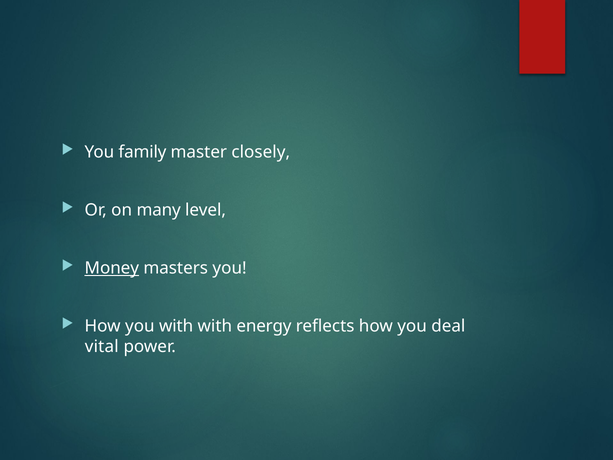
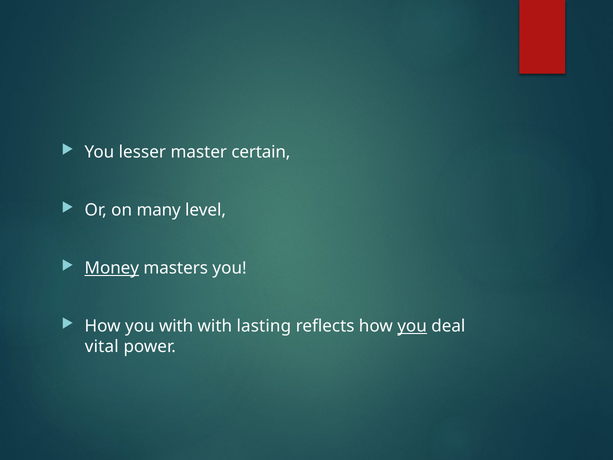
family: family -> lesser
closely: closely -> certain
energy: energy -> lasting
you at (412, 326) underline: none -> present
